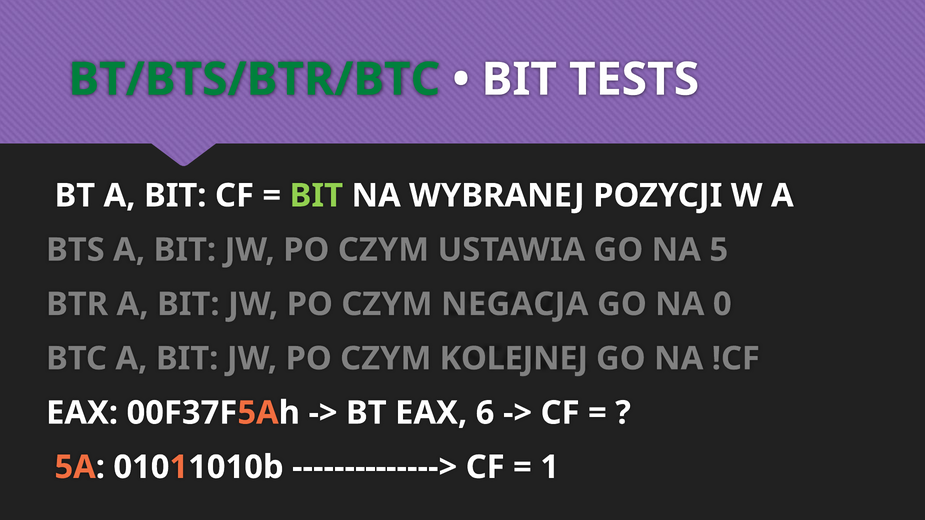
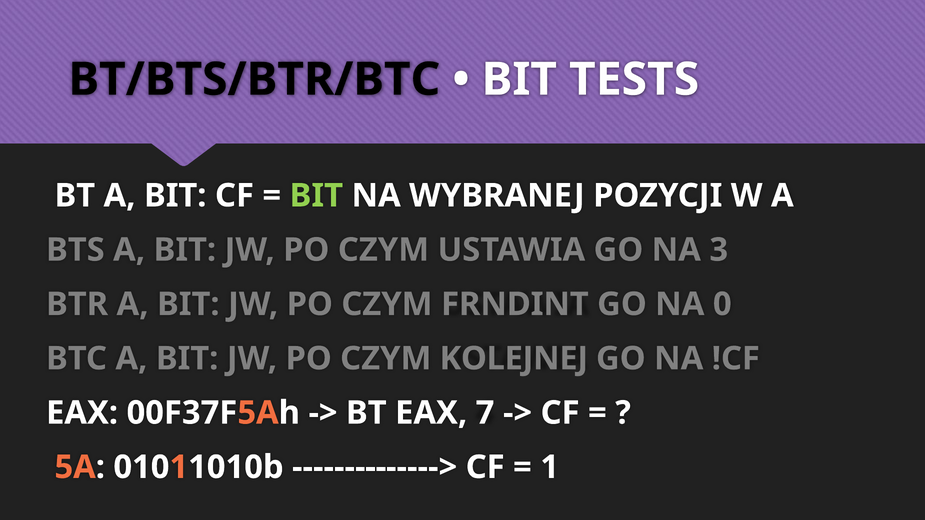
BT/BTS/BTR/BTC colour: green -> black
5: 5 -> 3
NEGACJA: NEGACJA -> FRNDINT
6: 6 -> 7
